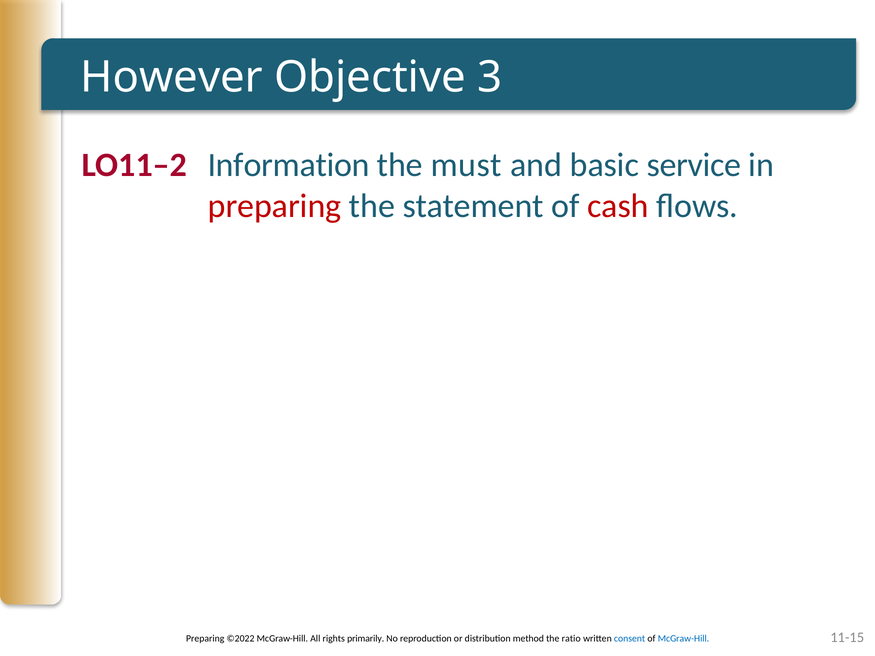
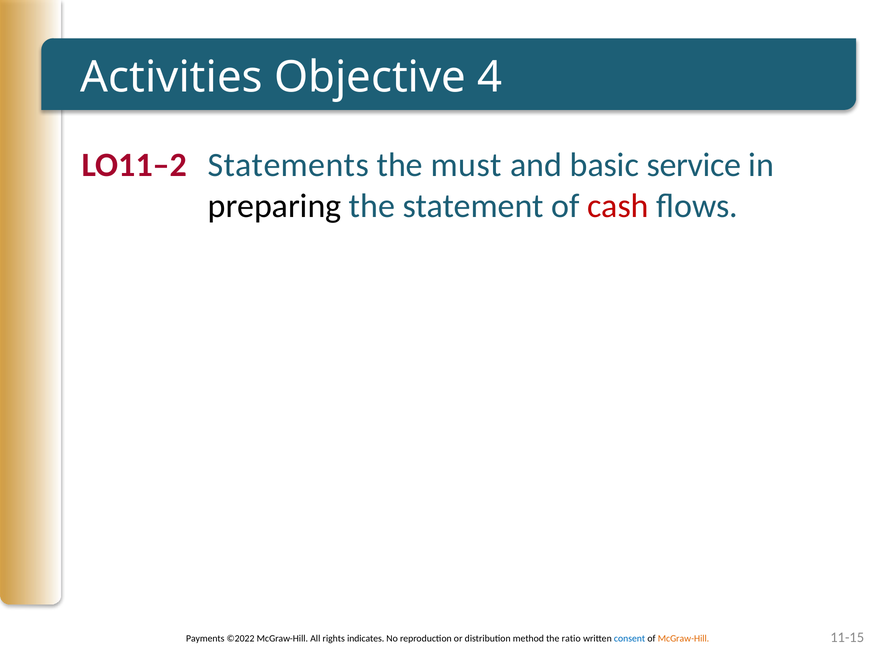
However: However -> Activities
3: 3 -> 4
Information: Information -> Statements
preparing at (275, 206) colour: red -> black
Preparing at (205, 639): Preparing -> Payments
primarily: primarily -> indicates
McGraw-Hill at (683, 639) colour: blue -> orange
